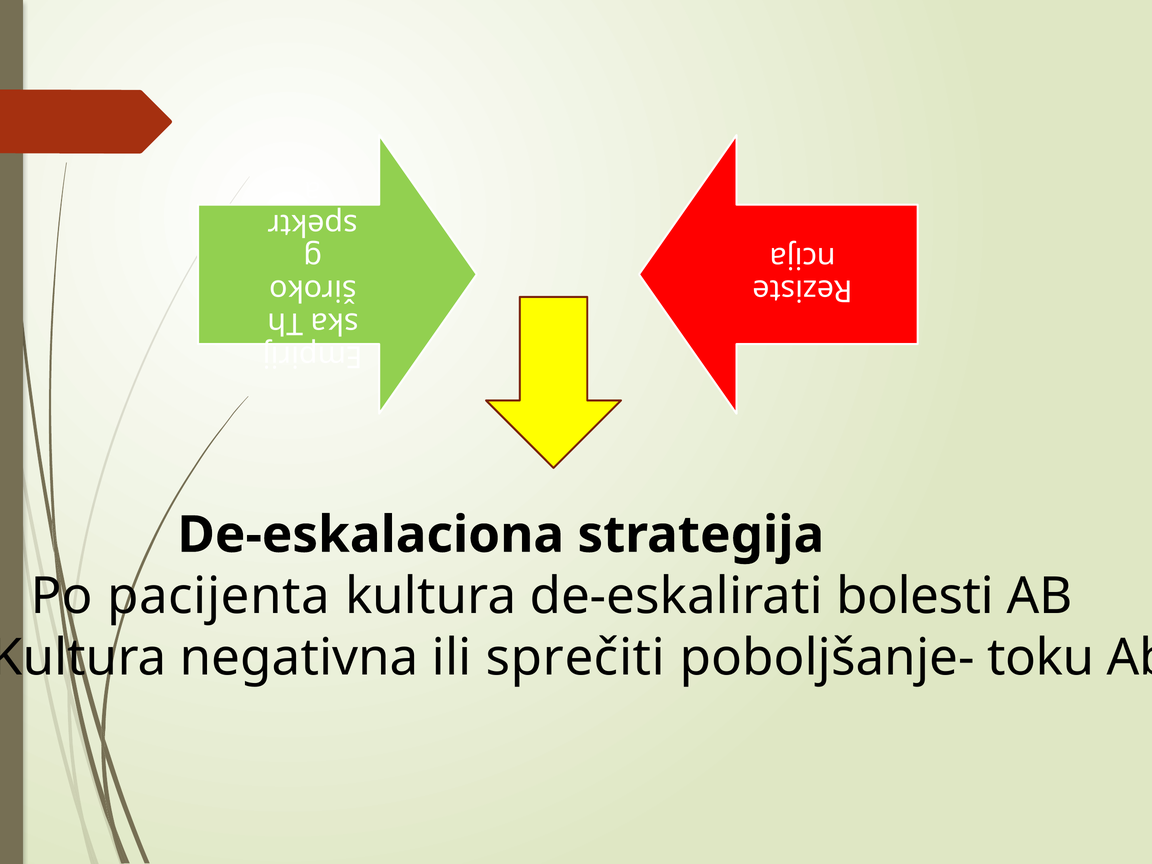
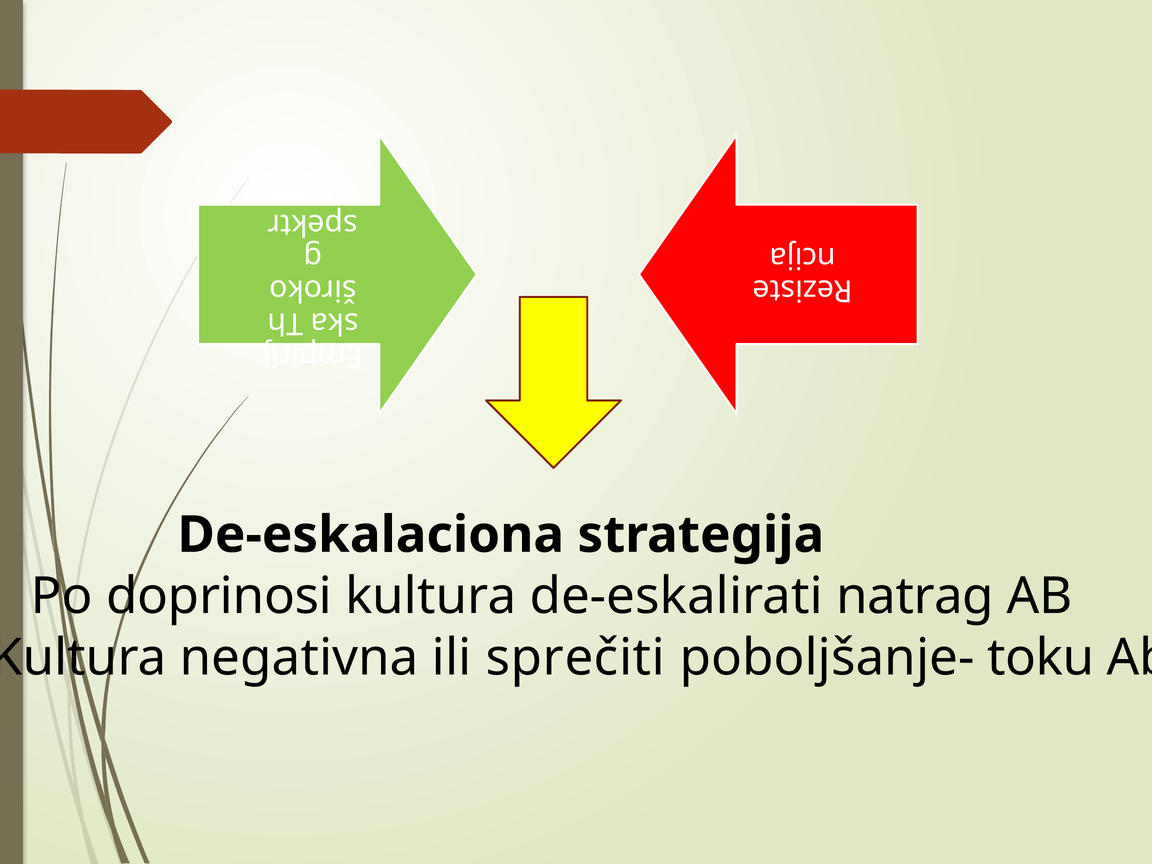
pacijenta: pacijenta -> doprinosi
bolesti: bolesti -> natrag
